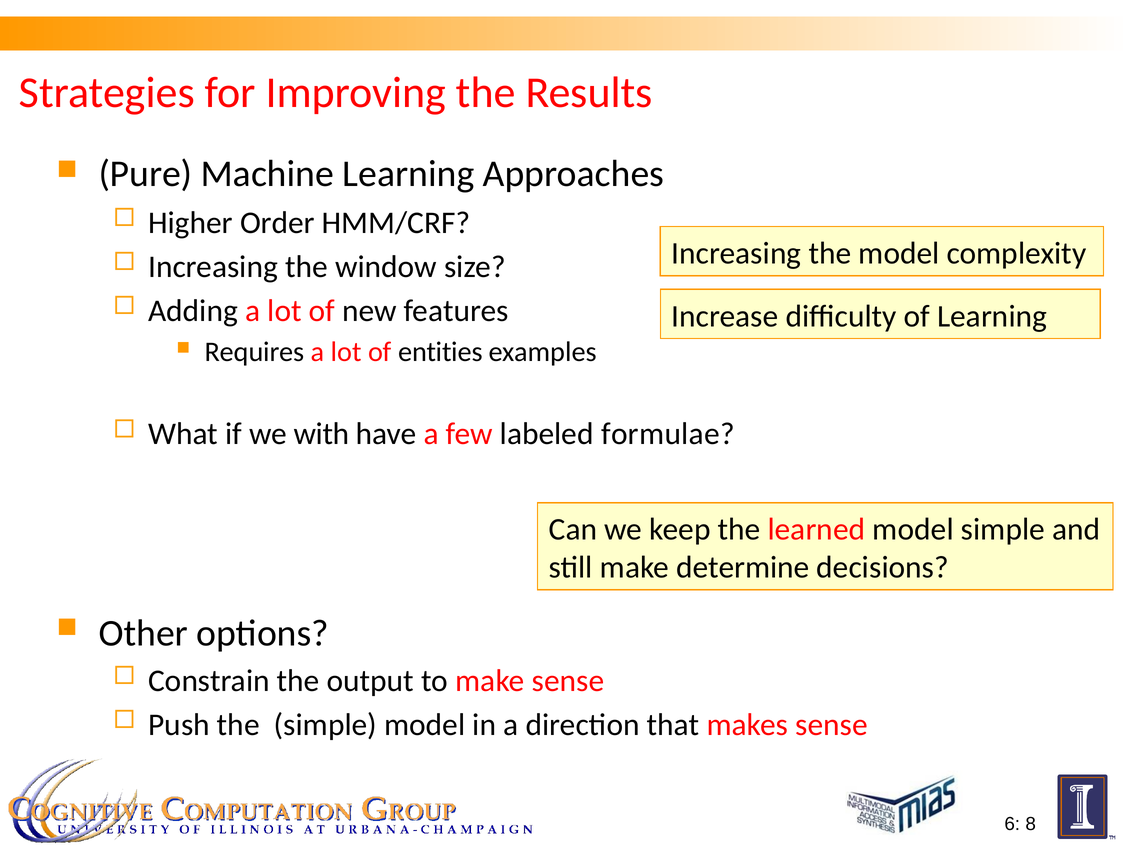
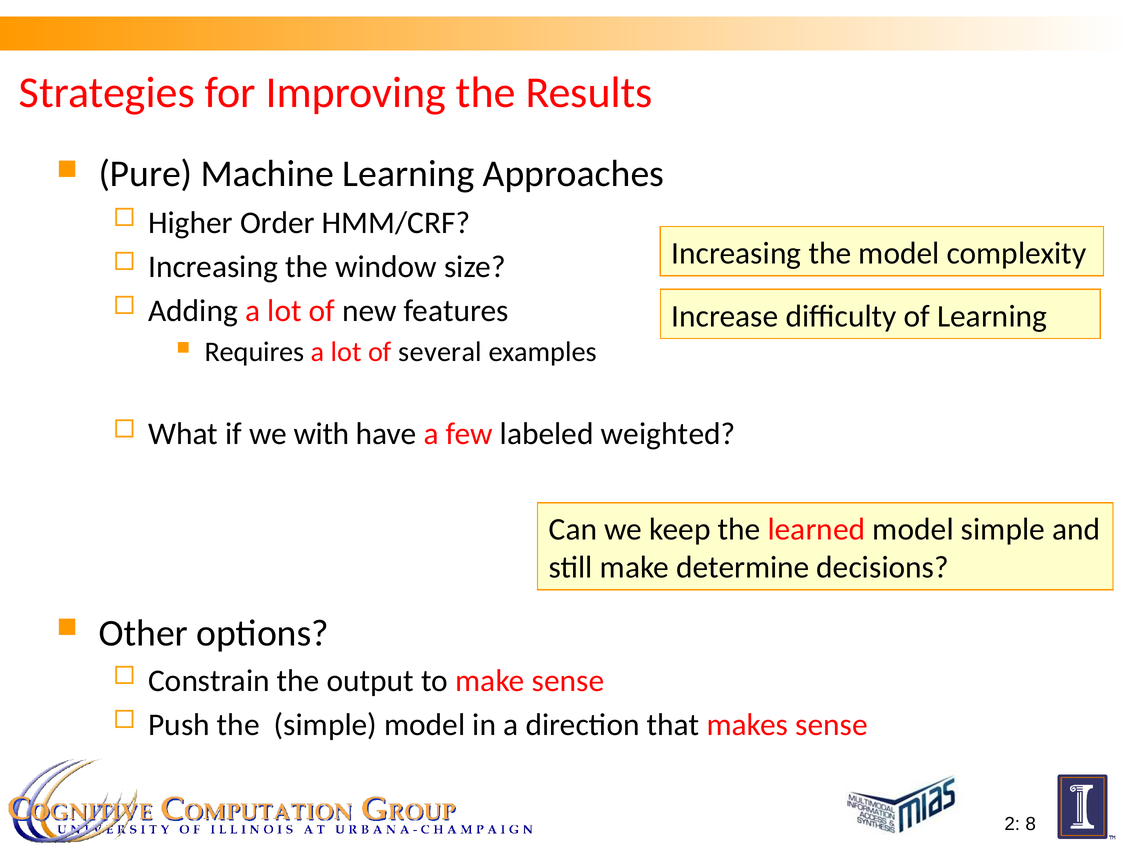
entities: entities -> several
formulae: formulae -> weighted
6: 6 -> 2
